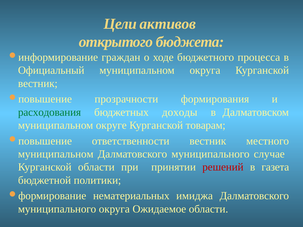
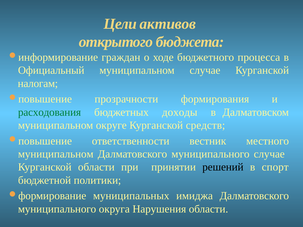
муниципальном округа: округа -> случае
вестник at (38, 84): вестник -> налогам
товарам: товарам -> средств
решений colour: red -> black
газета: газета -> спорт
нематериальных: нематериальных -> муниципальных
Ожидаемое: Ожидаемое -> Нарушения
